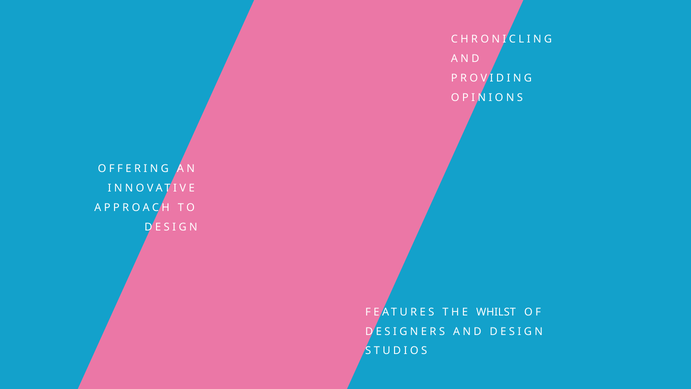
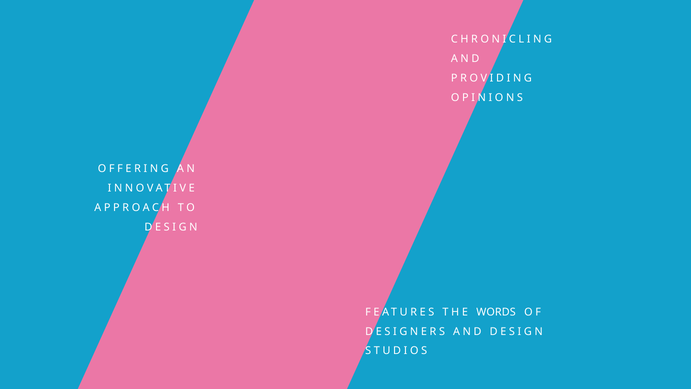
WHILST: WHILST -> WORDS
